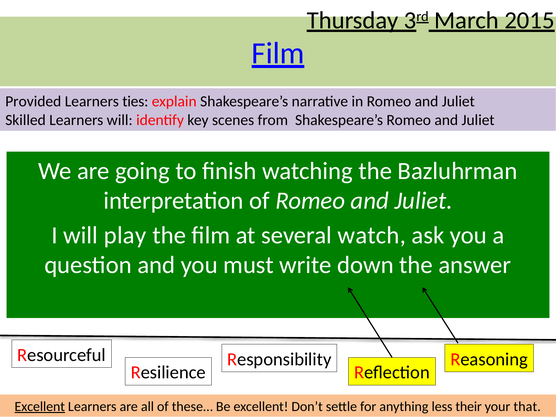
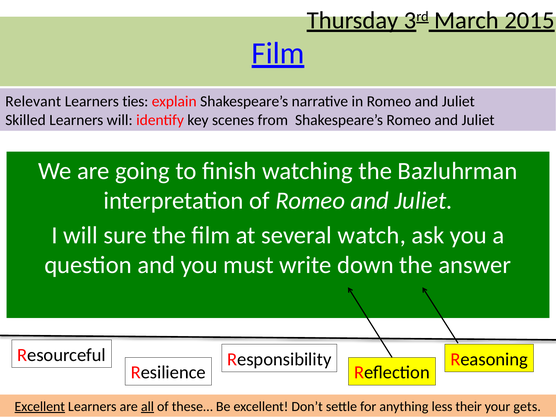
Provided: Provided -> Relevant
play: play -> sure
all underline: none -> present
that: that -> gets
